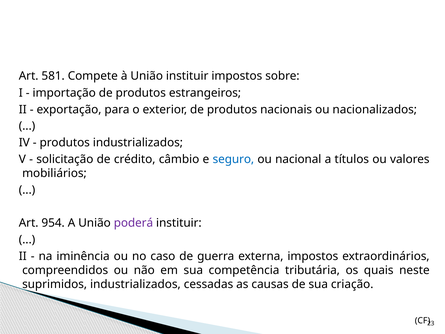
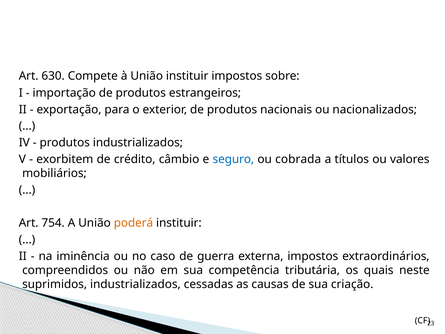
581: 581 -> 630
solicitação: solicitação -> exorbitem
nacional: nacional -> cobrada
954: 954 -> 754
poderá colour: purple -> orange
